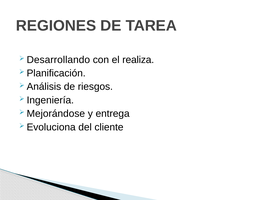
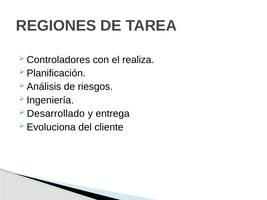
Desarrollando: Desarrollando -> Controladores
Mejorándose: Mejorándose -> Desarrollado
